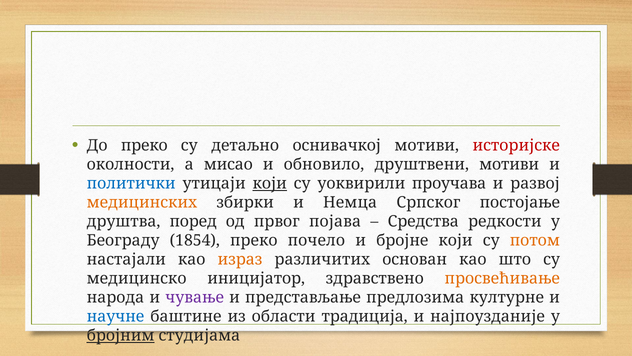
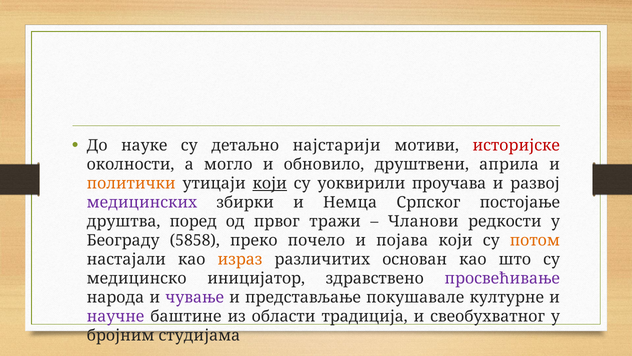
До преко: преко -> науке
оснивачкој: оснивачкој -> најстарији
мисао: мисао -> могло
друштвени мотиви: мотиви -> априла
политички colour: blue -> orange
медицинских colour: orange -> purple
појава: појава -> тражи
Средства: Средства -> Чланови
1854: 1854 -> 5858
бројне: бројне -> појава
просвећивање colour: orange -> purple
предлозима: предлозима -> покушавале
научне colour: blue -> purple
најпоузданије: најпоузданије -> свеобухватног
бројним underline: present -> none
